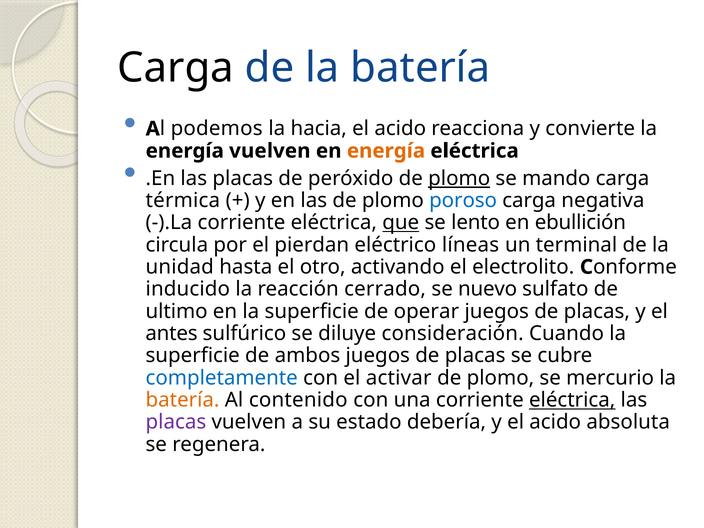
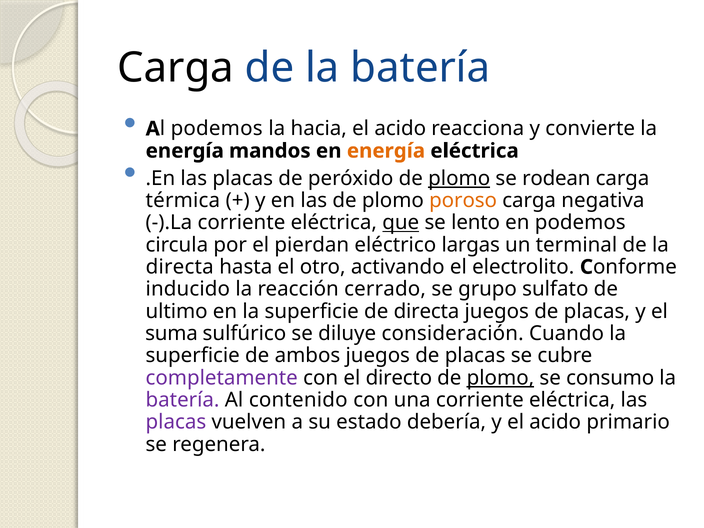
energía vuelven: vuelven -> mandos
mando: mando -> rodean
poroso colour: blue -> orange
en ebullición: ebullición -> podemos
líneas: líneas -> largas
unidad at (180, 267): unidad -> directa
nuevo: nuevo -> grupo
de operar: operar -> directa
antes: antes -> suma
completamente colour: blue -> purple
activar: activar -> directo
plomo at (500, 378) underline: none -> present
mercurio: mercurio -> consumo
batería at (183, 400) colour: orange -> purple
eléctrica at (572, 400) underline: present -> none
absoluta: absoluta -> primario
